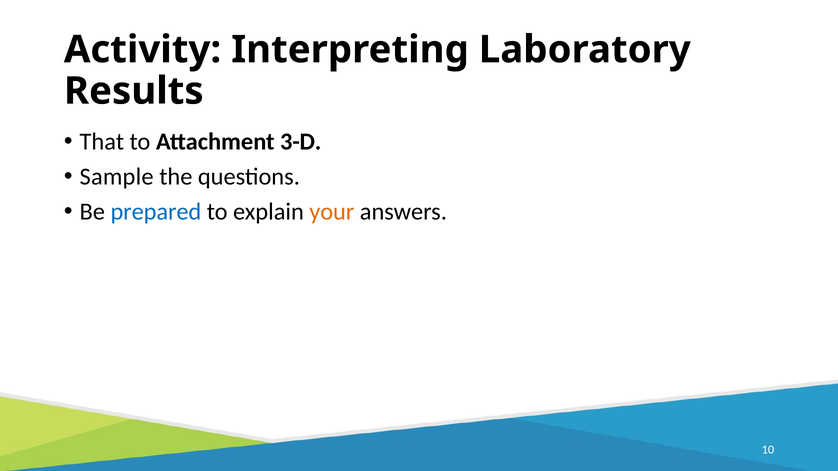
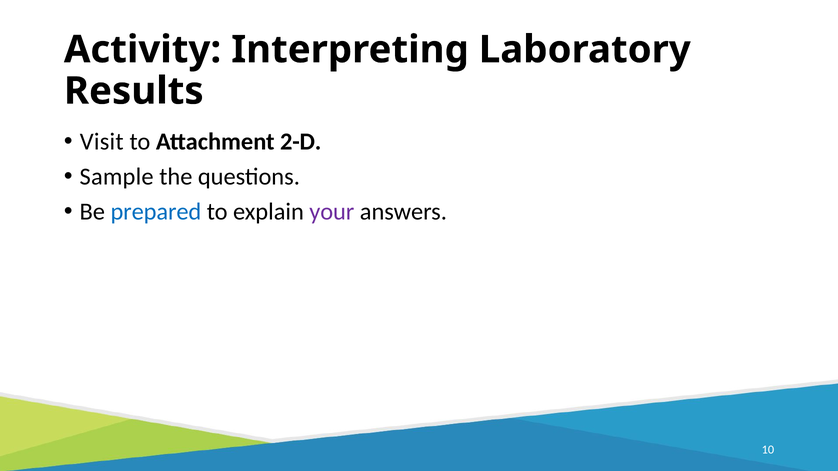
That: That -> Visit
3-D: 3-D -> 2-D
your colour: orange -> purple
